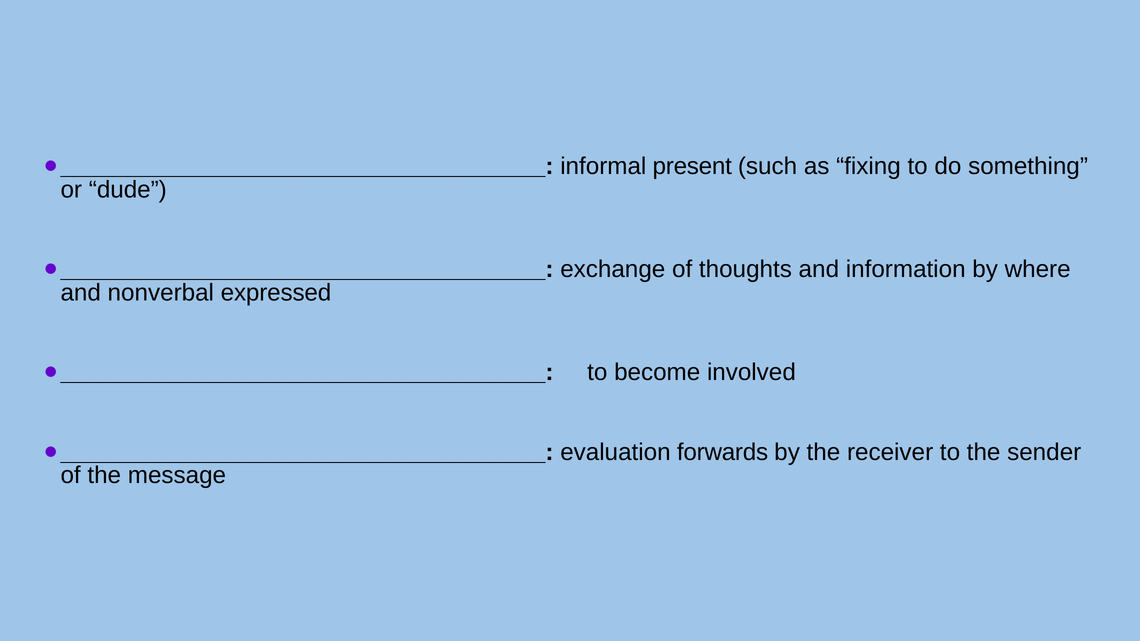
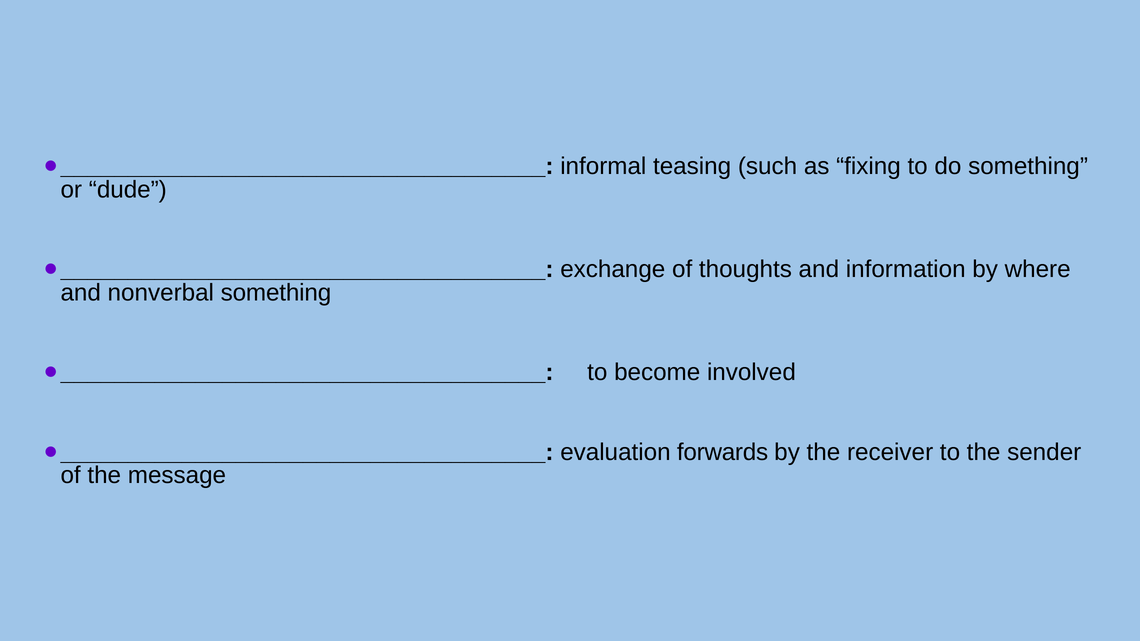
present: present -> teasing
nonverbal expressed: expressed -> something
